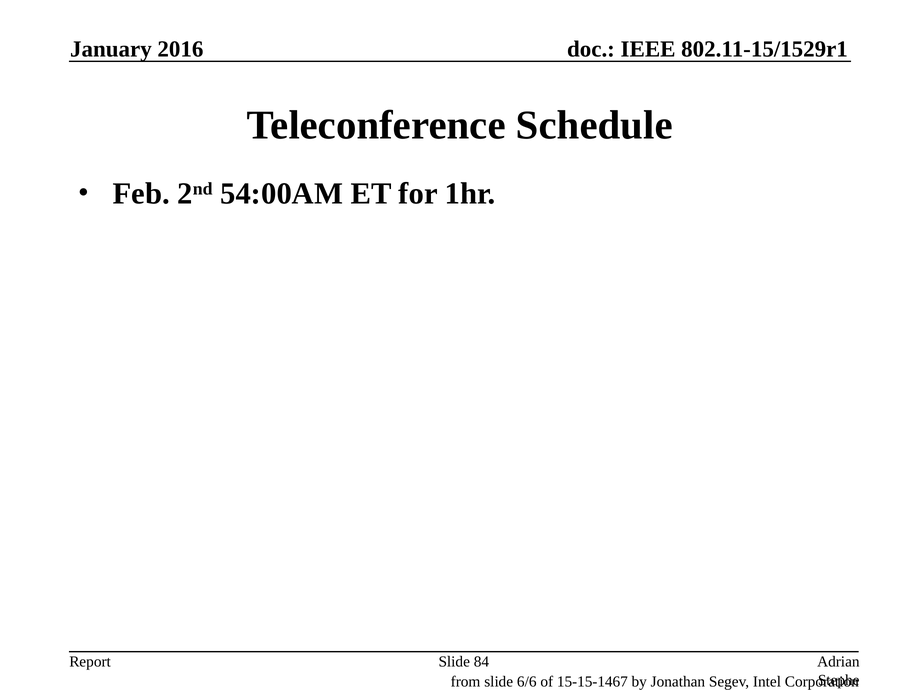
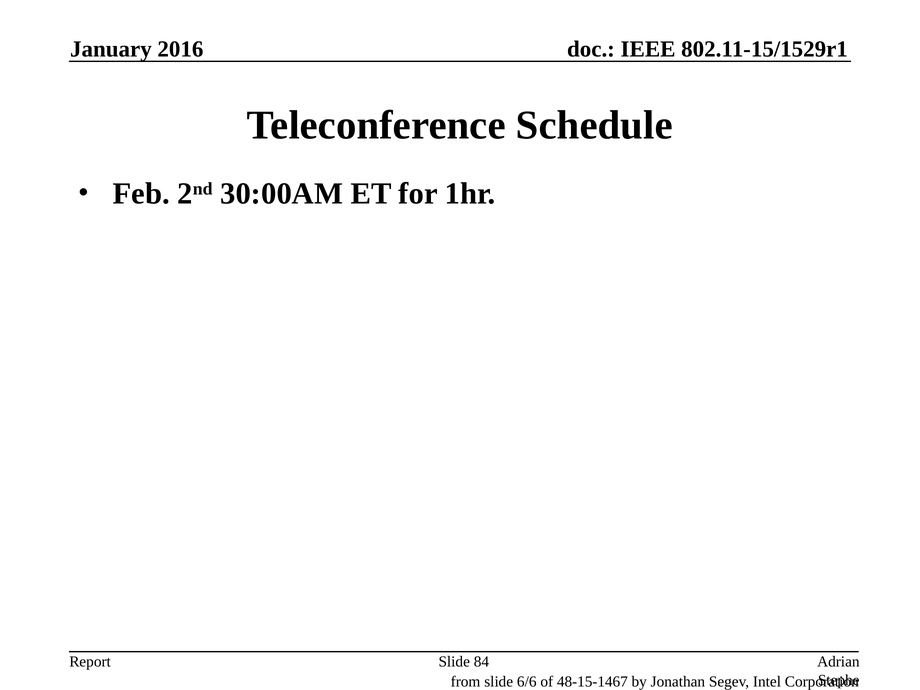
54:00AM: 54:00AM -> 30:00AM
15-15-1467: 15-15-1467 -> 48-15-1467
